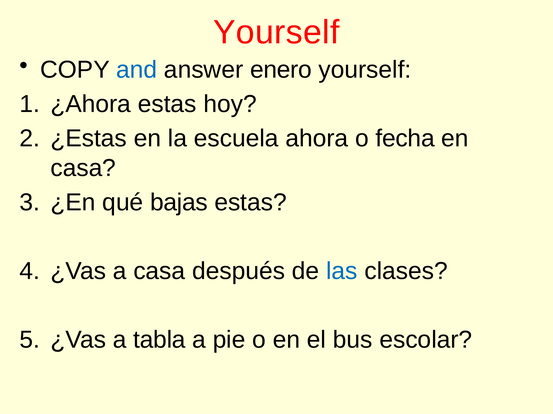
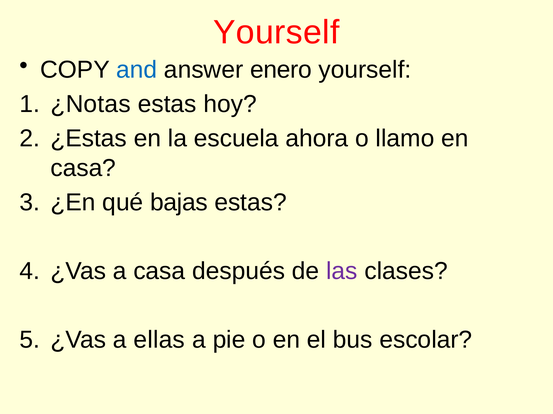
¿Ahora: ¿Ahora -> ¿Notas
fecha: fecha -> llamo
las colour: blue -> purple
tabla: tabla -> ellas
